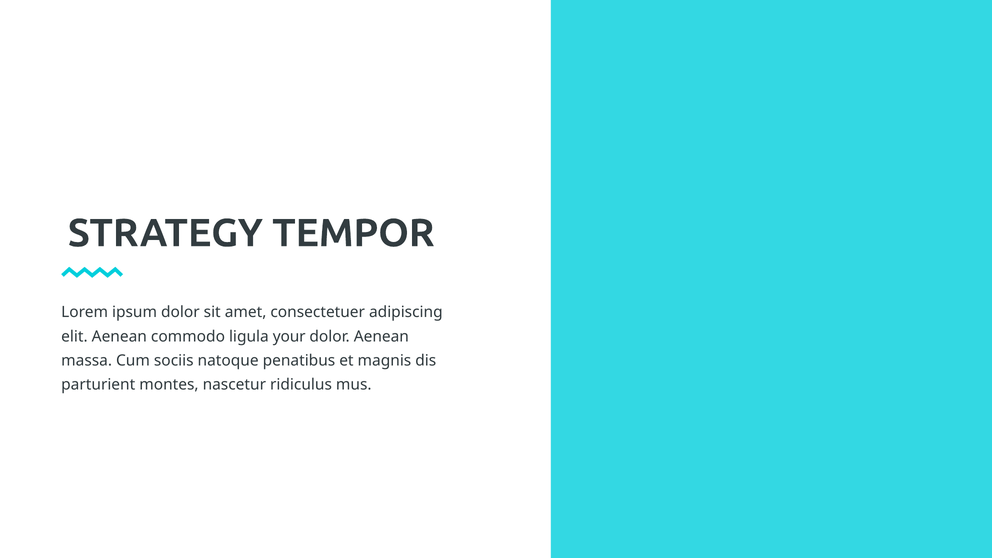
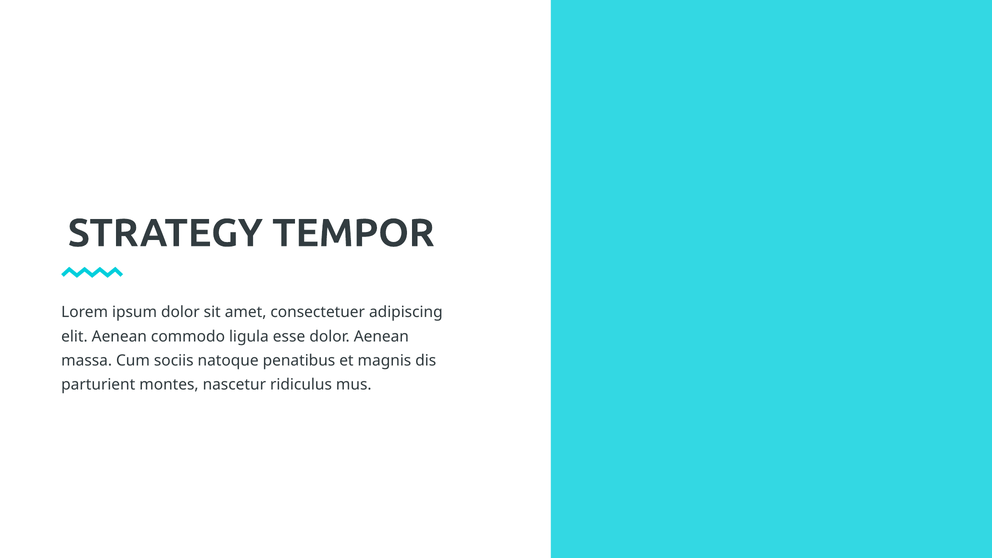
your: your -> esse
